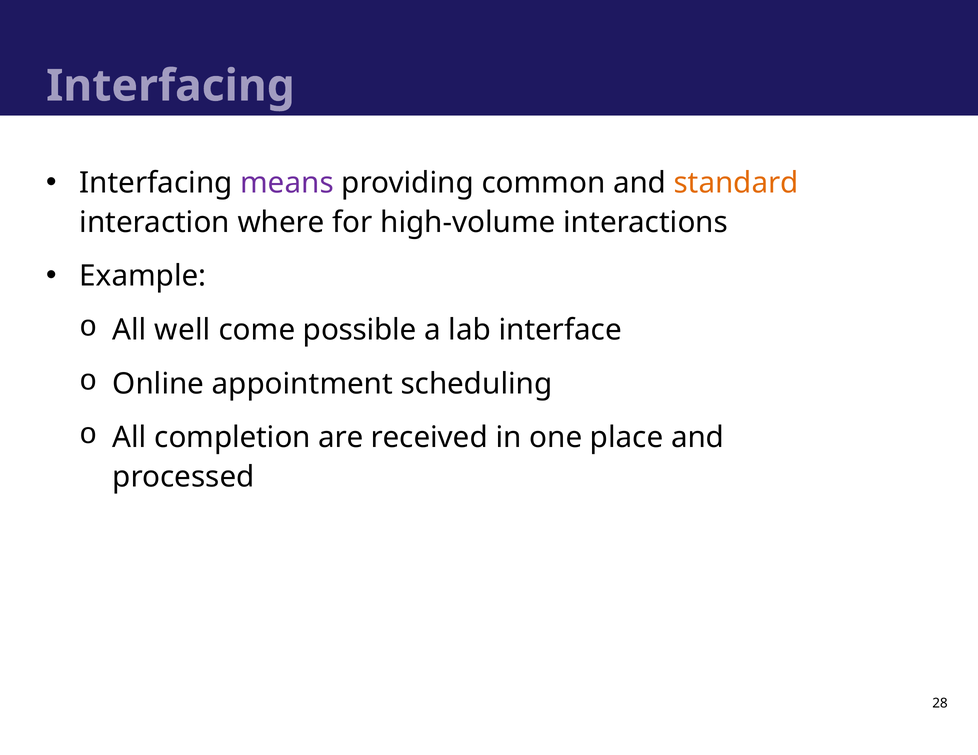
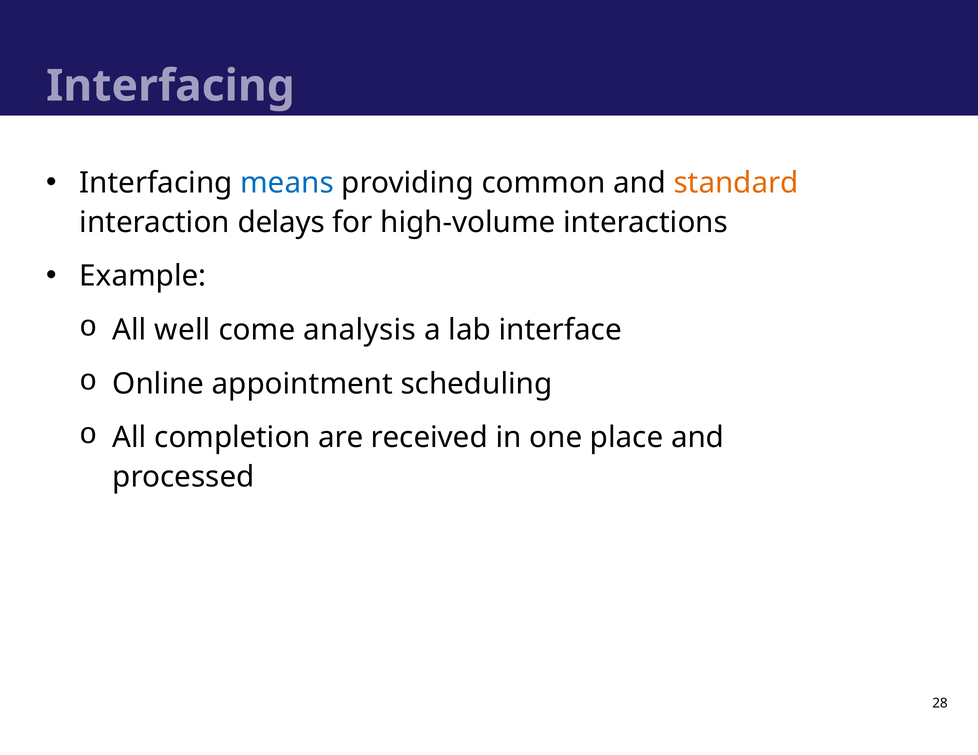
means colour: purple -> blue
where: where -> delays
possible: possible -> analysis
